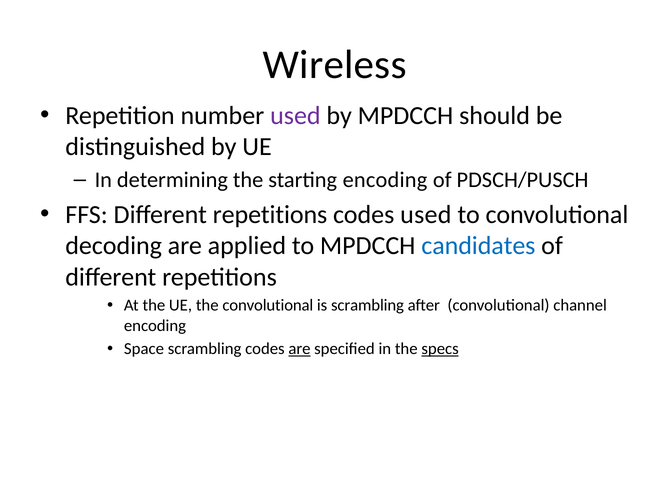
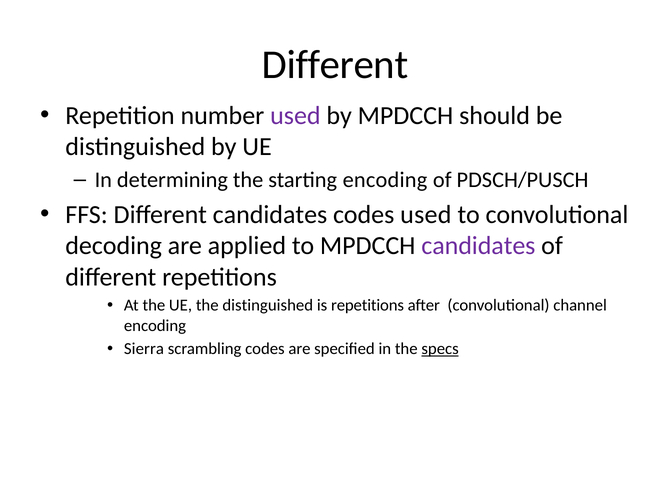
Wireless at (335, 65): Wireless -> Different
FFS Different repetitions: repetitions -> candidates
candidates at (478, 246) colour: blue -> purple
the convolutional: convolutional -> distinguished
is scrambling: scrambling -> repetitions
Space: Space -> Sierra
are at (300, 349) underline: present -> none
